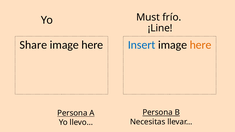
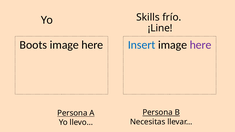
Must: Must -> Skills
Share: Share -> Boots
here at (201, 45) colour: orange -> purple
